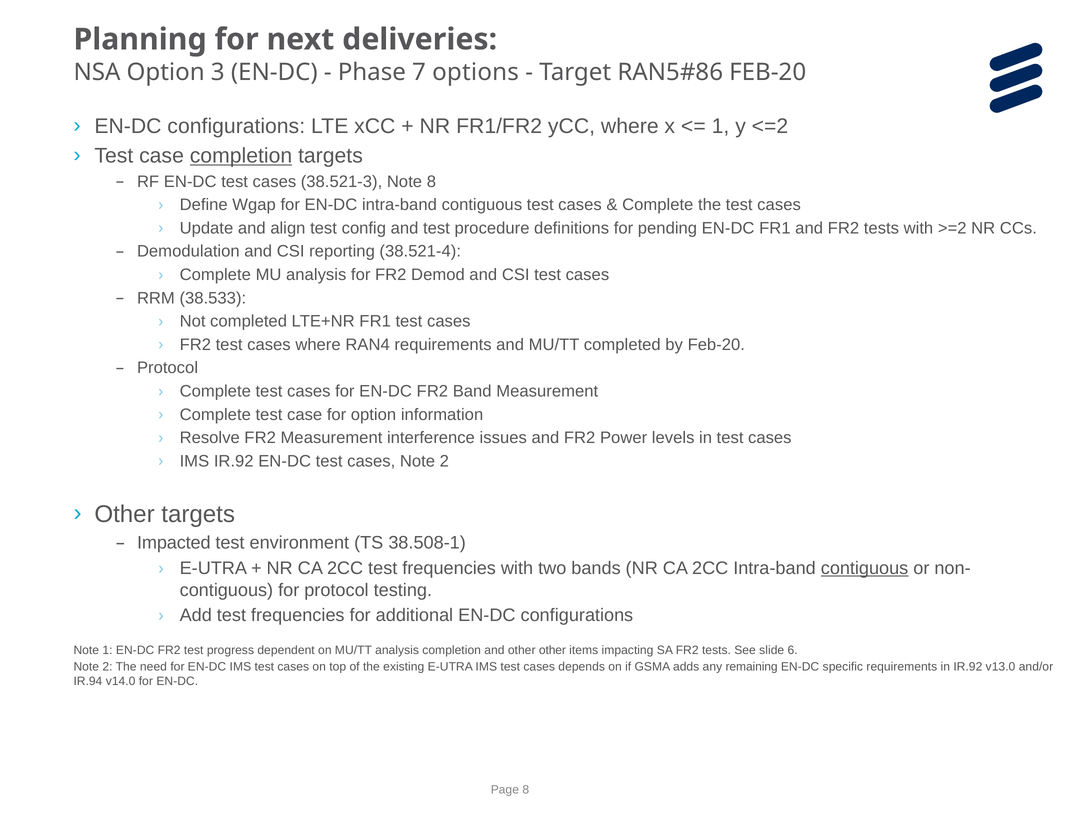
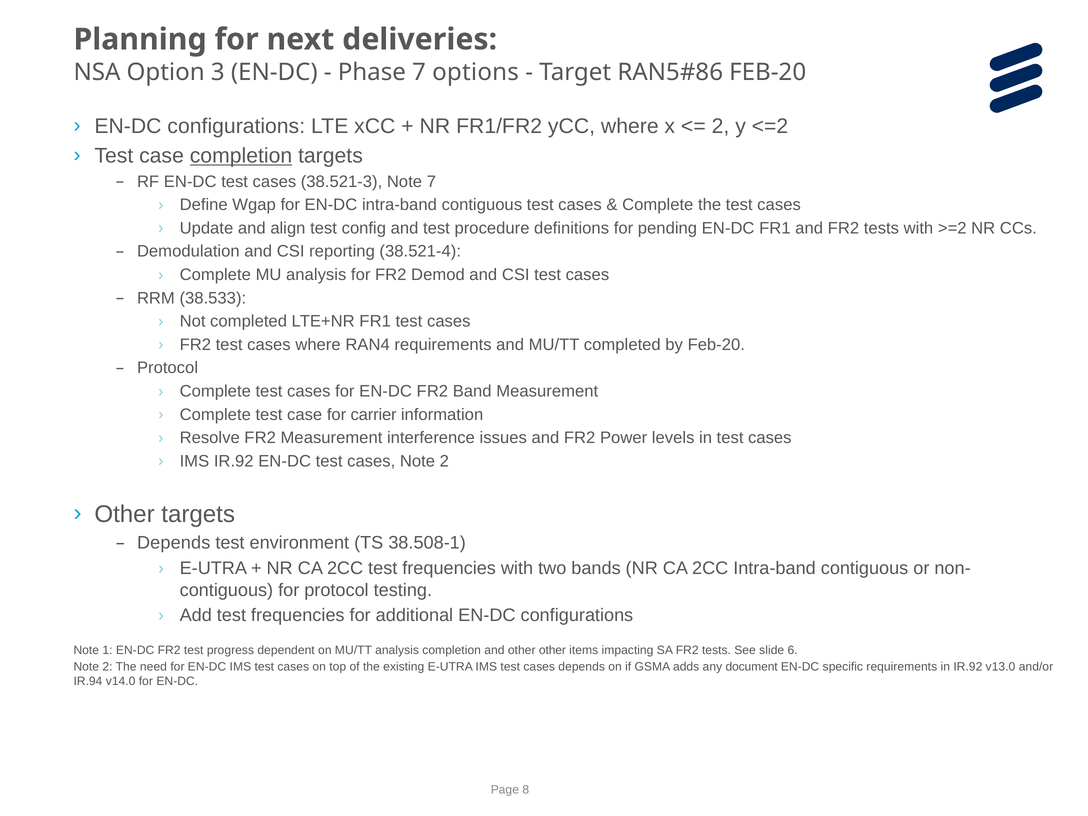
1 at (721, 126): 1 -> 2
Note 8: 8 -> 7
for option: option -> carrier
Impacted at (174, 543): Impacted -> Depends
contiguous at (865, 568) underline: present -> none
remaining: remaining -> document
